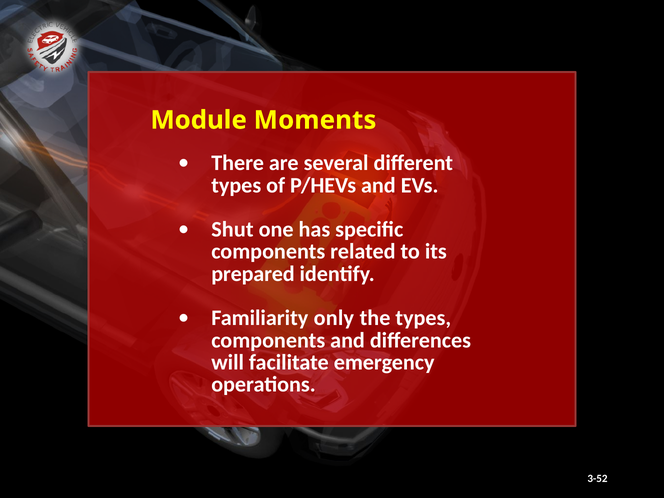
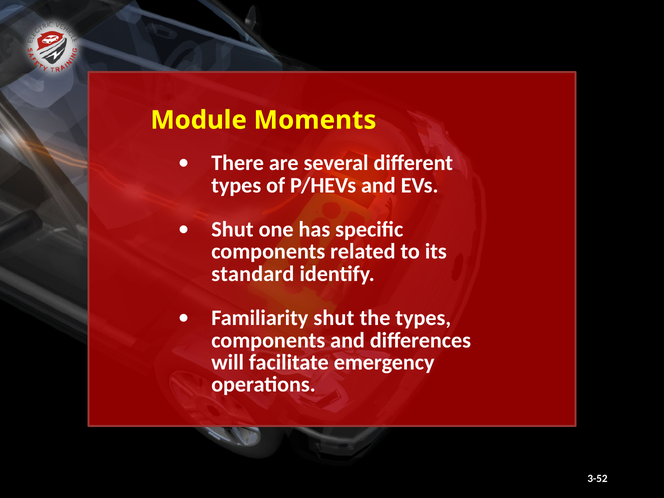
prepared: prepared -> standard
Familiarity only: only -> shut
